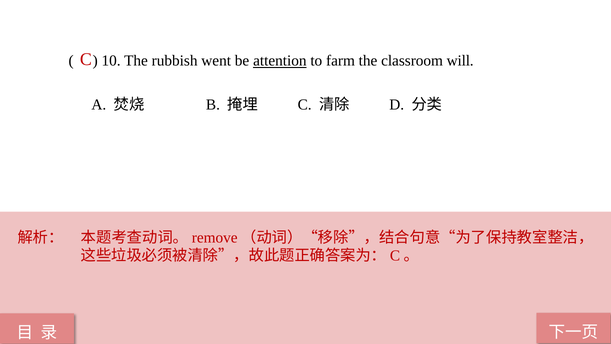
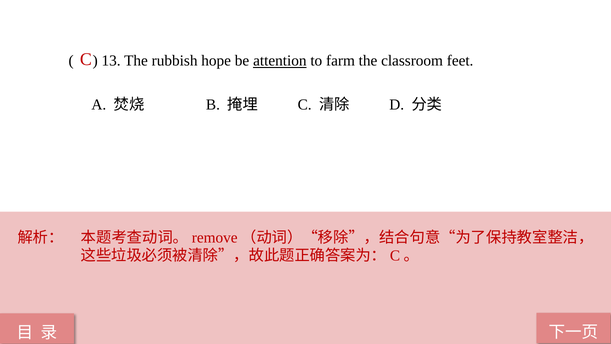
10: 10 -> 13
went: went -> hope
will: will -> feet
